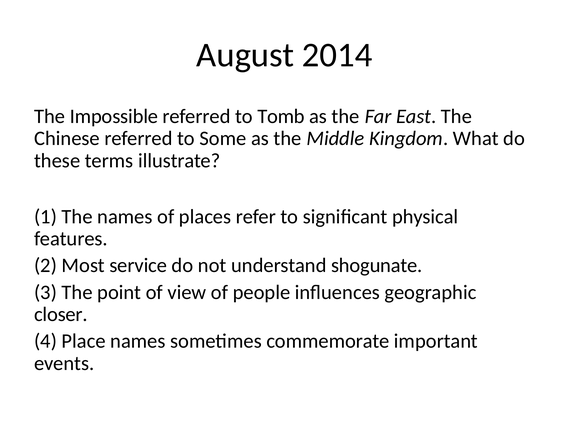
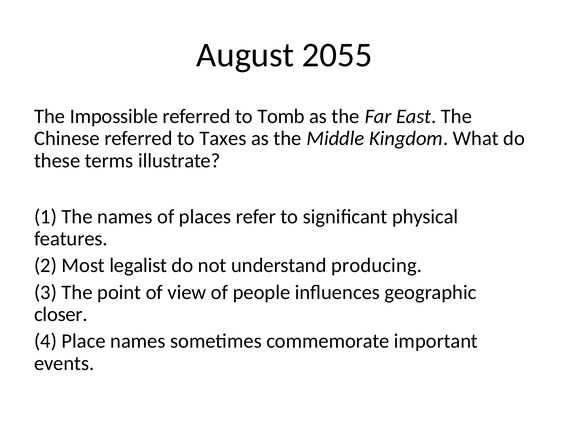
2014: 2014 -> 2055
Some: Some -> Taxes
service: service -> legalist
shogunate: shogunate -> producing
